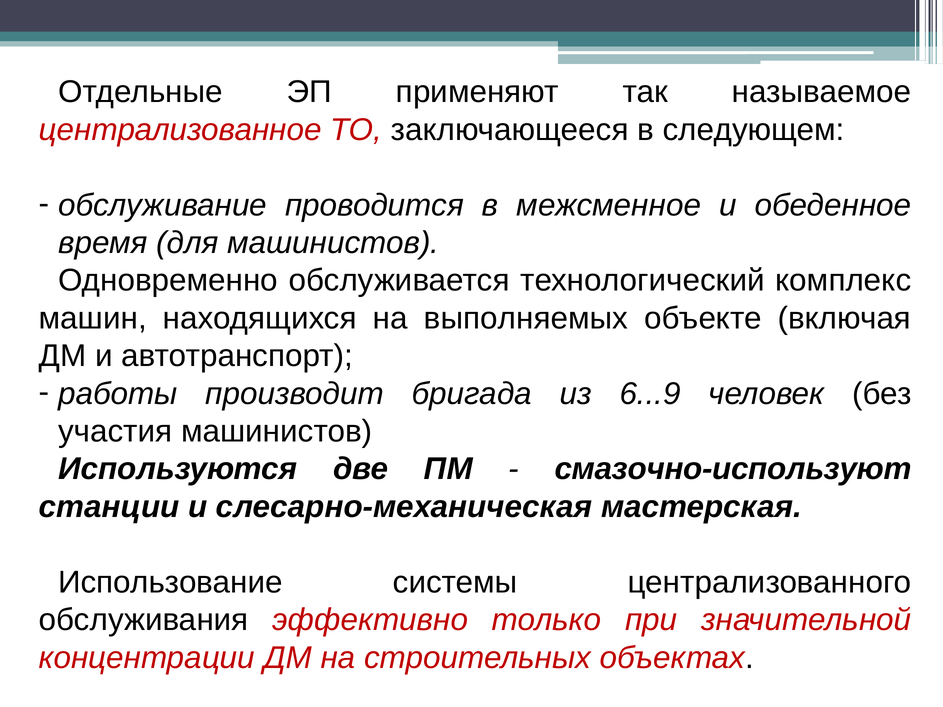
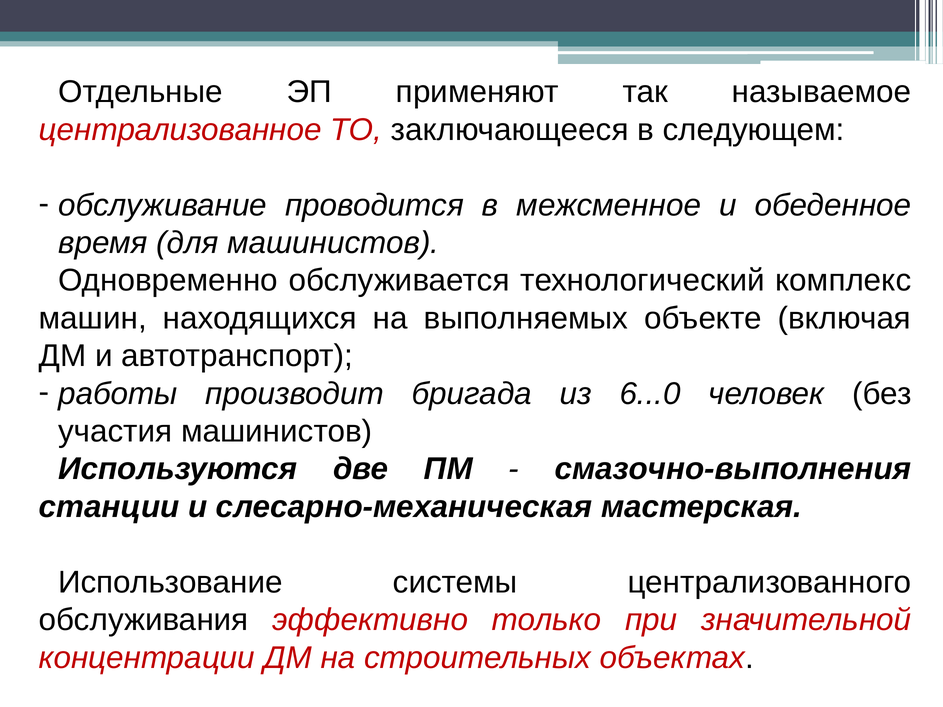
6...9: 6...9 -> 6...0
смазочно-используют: смазочно-используют -> смазочно-выполнения
